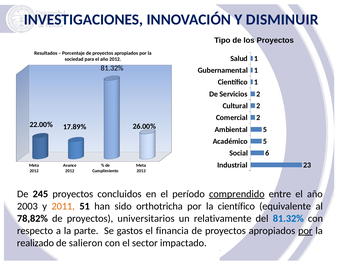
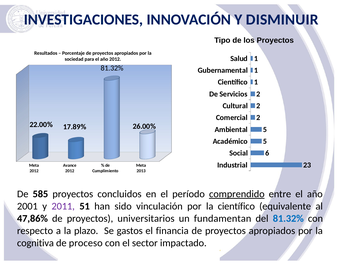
245: 245 -> 585
2003: 2003 -> 2001
2011 colour: orange -> purple
orthotricha: orthotricha -> vinculación
78,82%: 78,82% -> 47,86%
relativamente: relativamente -> fundamentan
parte: parte -> plazo
por at (305, 231) underline: present -> none
realizado: realizado -> cognitiva
salieron: salieron -> proceso
